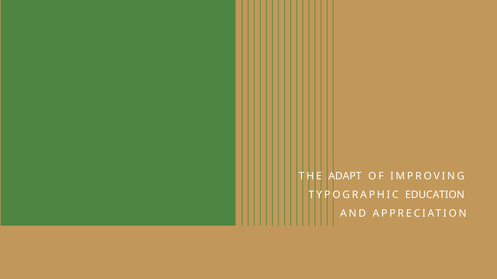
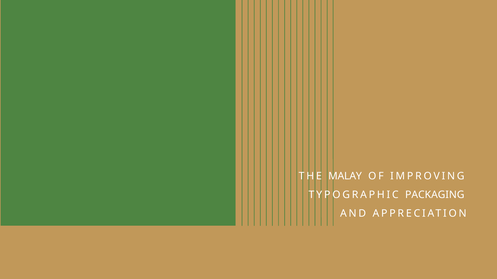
ADAPT: ADAPT -> MALAY
EDUCATION: EDUCATION -> PACKAGING
